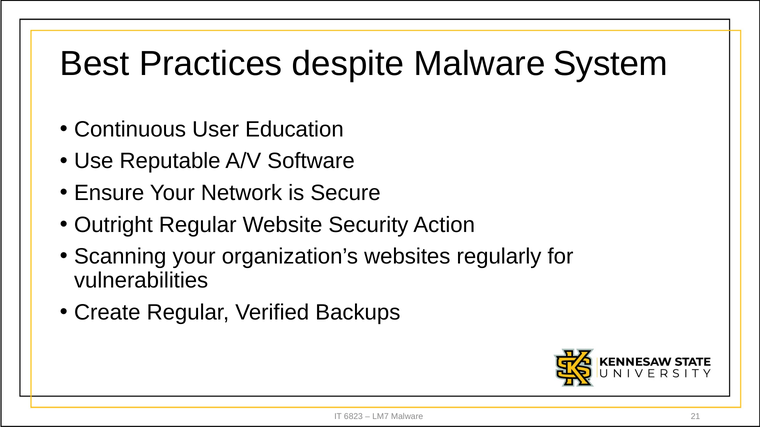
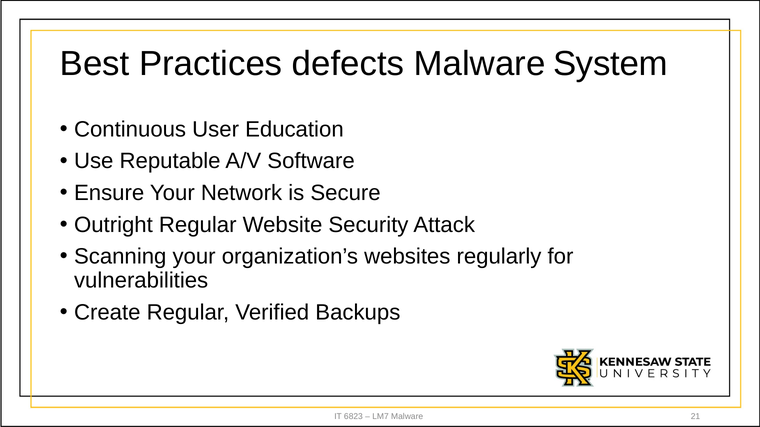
despite: despite -> defects
Action: Action -> Attack
